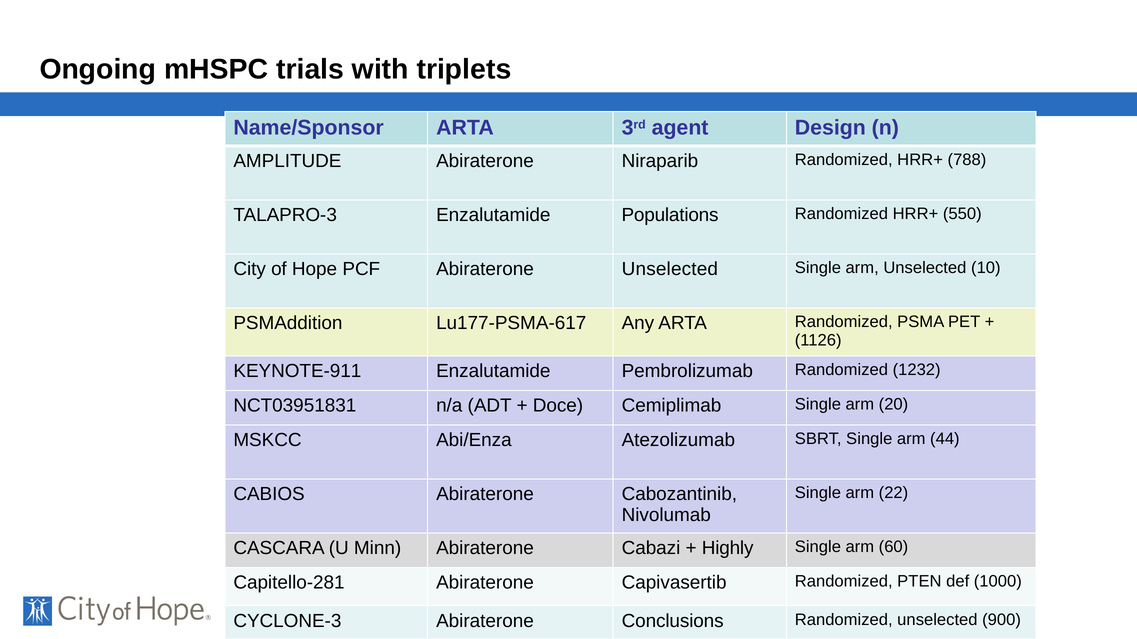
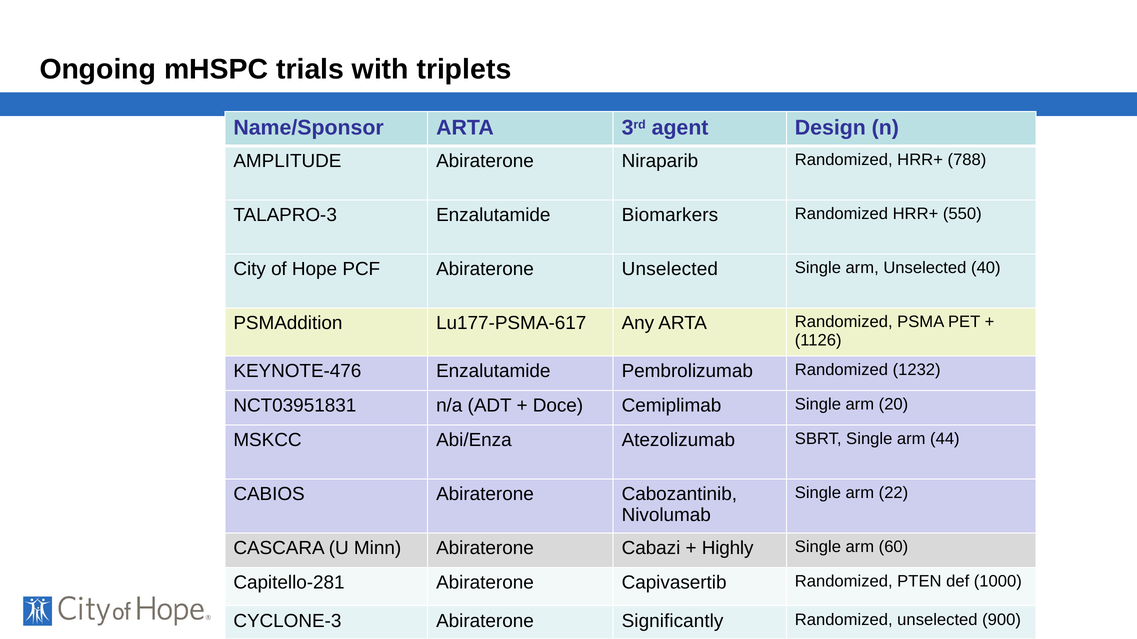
Populations: Populations -> Biomarkers
10: 10 -> 40
KEYNOTE-911: KEYNOTE-911 -> KEYNOTE-476
Conclusions: Conclusions -> Significantly
